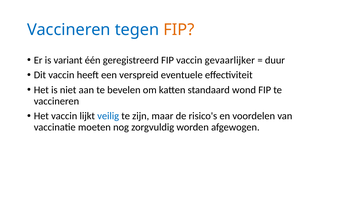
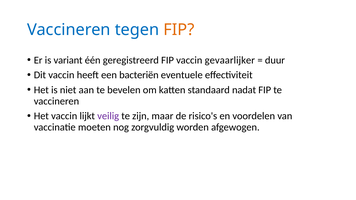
verspreid: verspreid -> bacteriën
wond: wond -> nadat
veilig colour: blue -> purple
